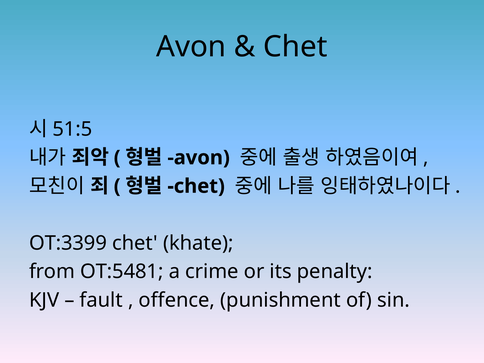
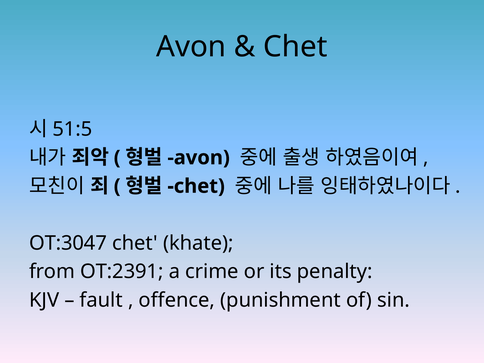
OT:3399: OT:3399 -> OT:3047
OT:5481: OT:5481 -> OT:2391
